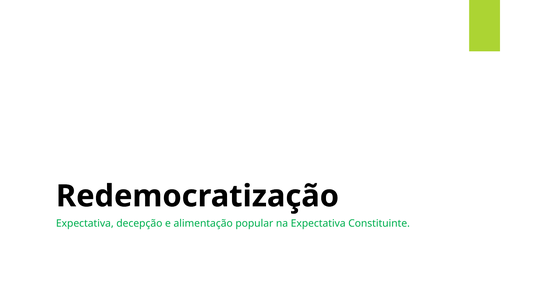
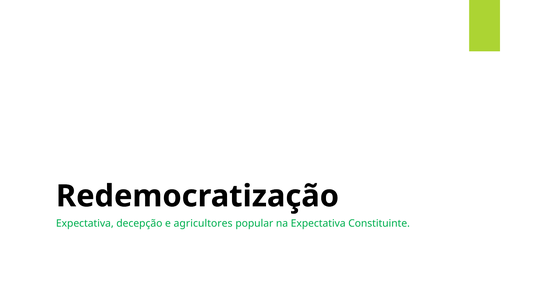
alimentação: alimentação -> agricultores
